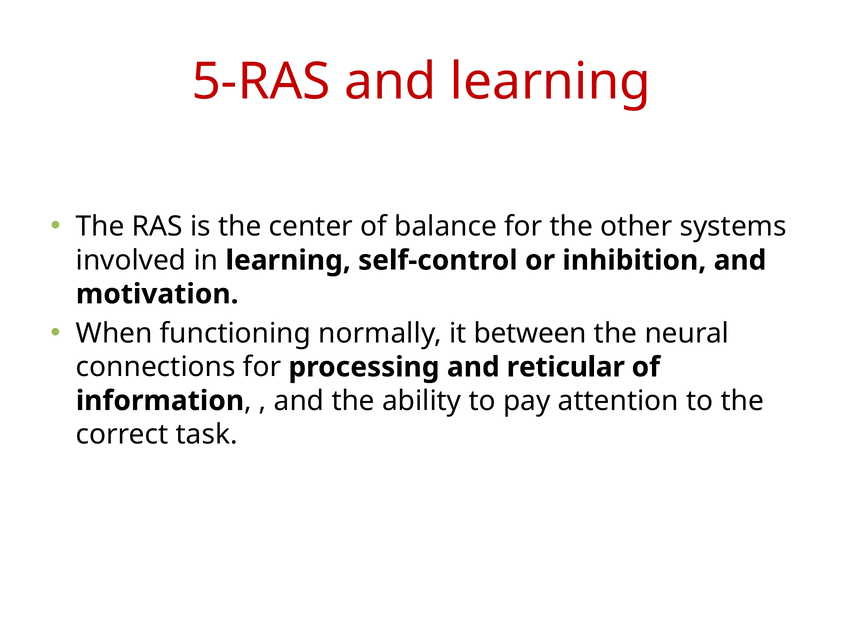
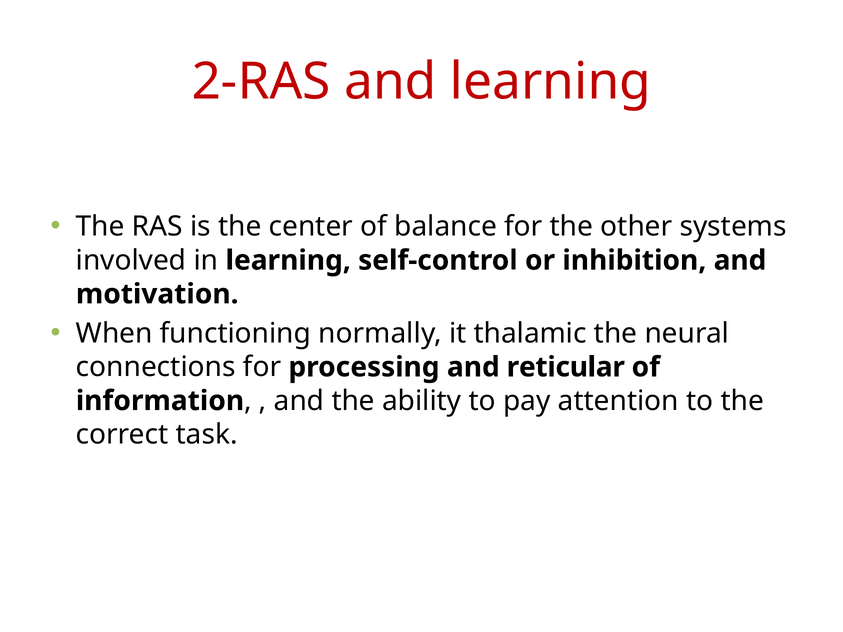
5-RAS: 5-RAS -> 2-RAS
between: between -> thalamic
